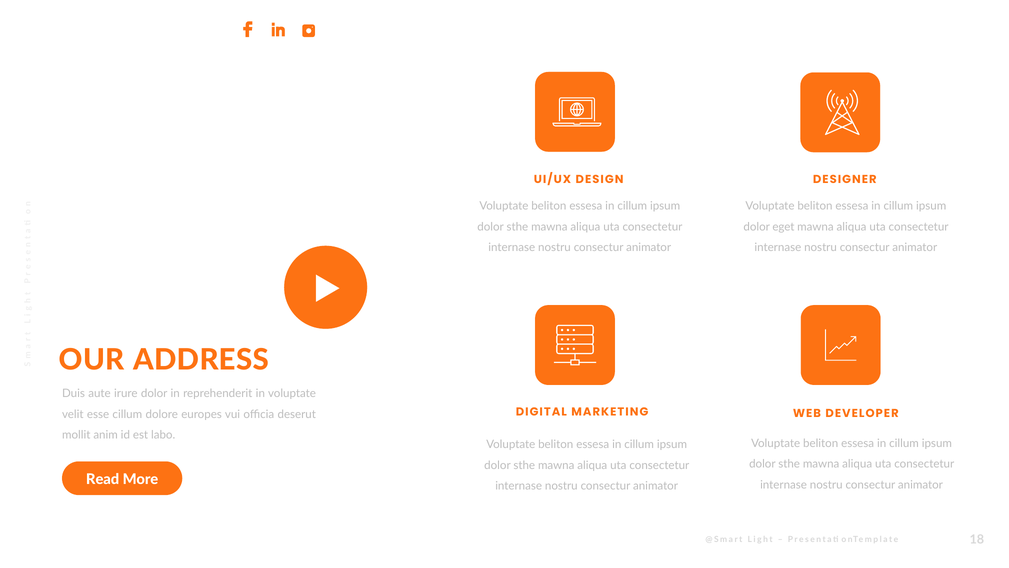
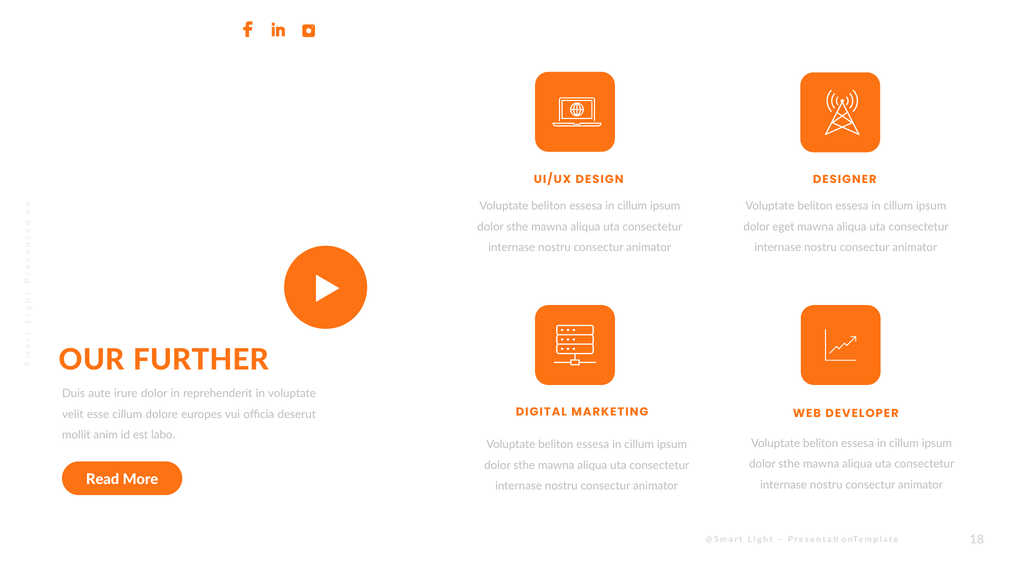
ADDRESS: ADDRESS -> FURTHER
